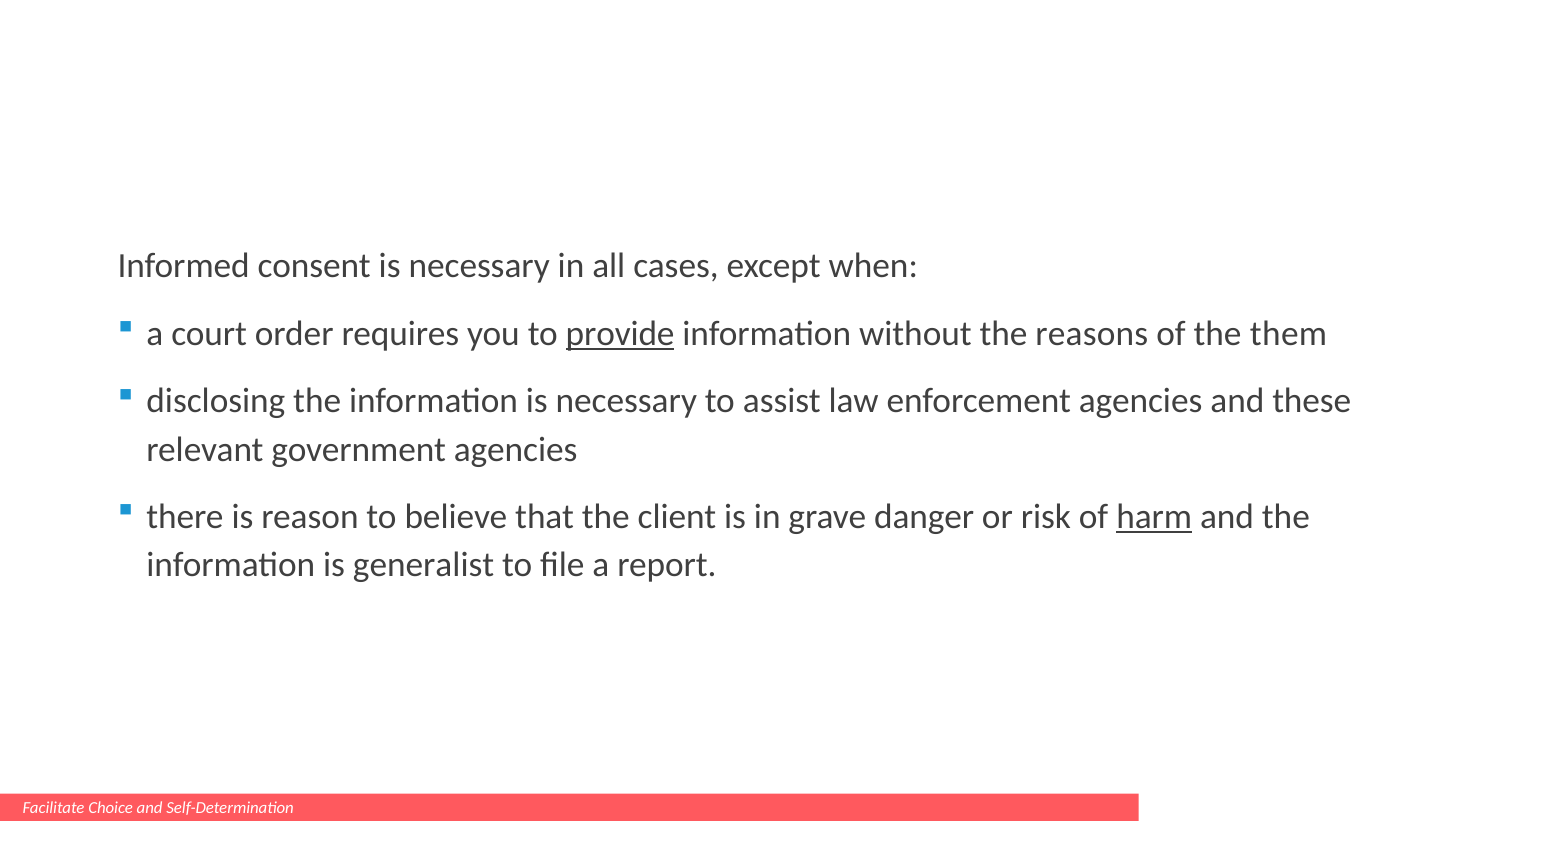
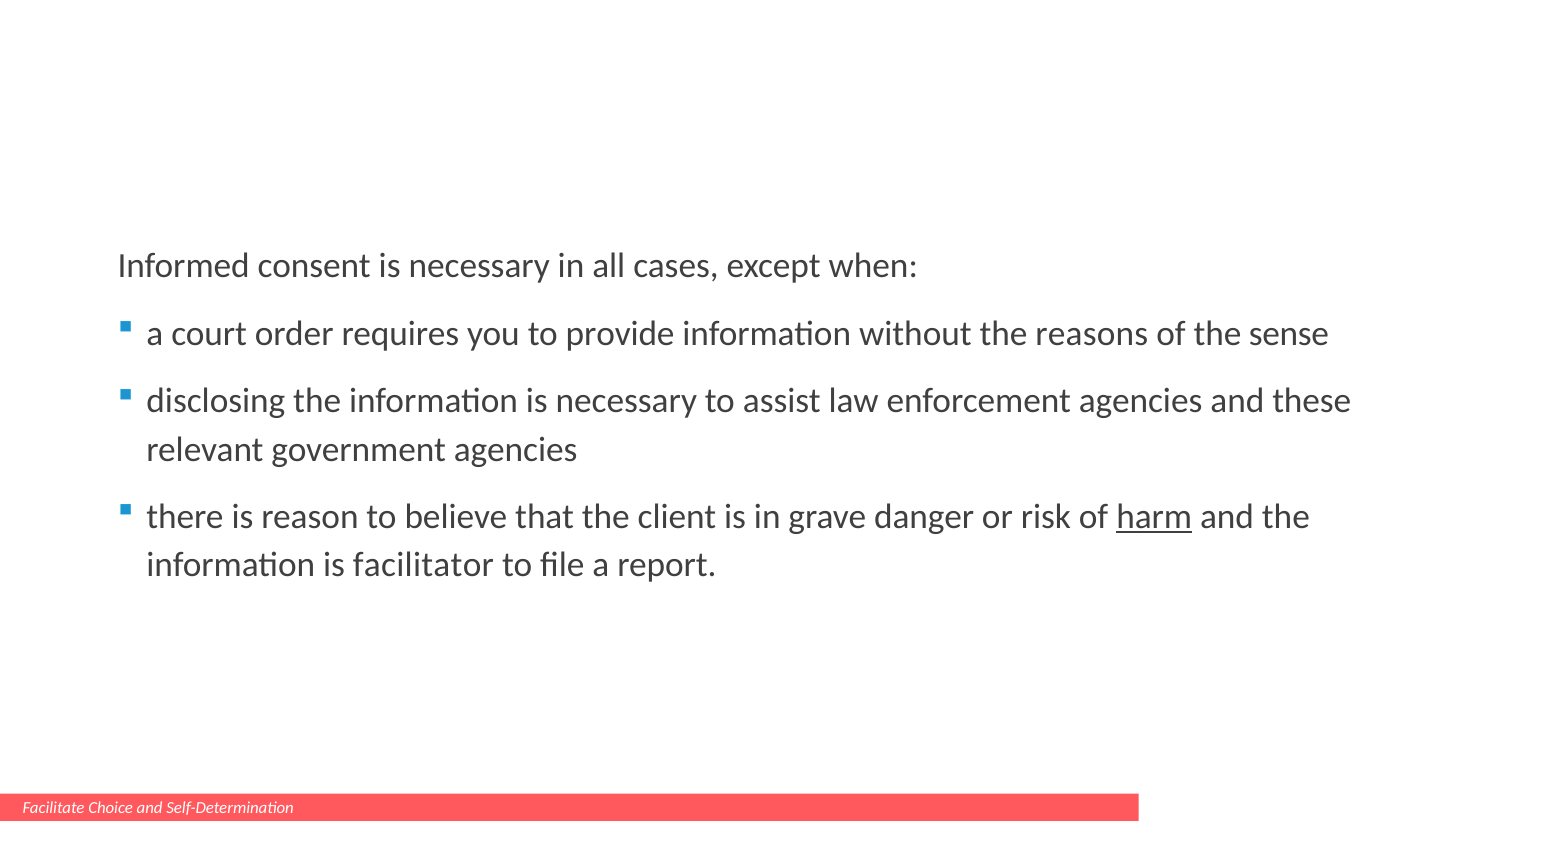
provide underline: present -> none
them: them -> sense
generalist: generalist -> facilitator
